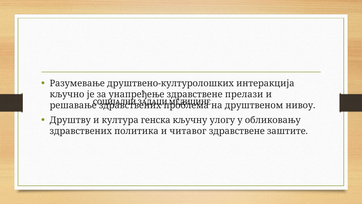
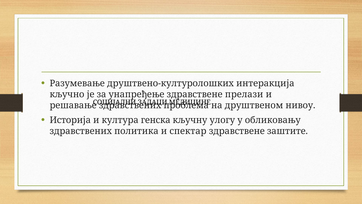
Друштву: Друштву -> Историја
читавог: читавог -> спектар
